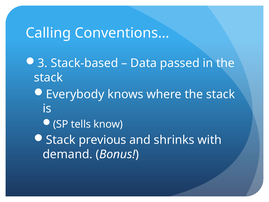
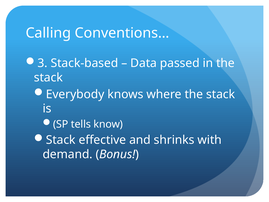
previous: previous -> effective
